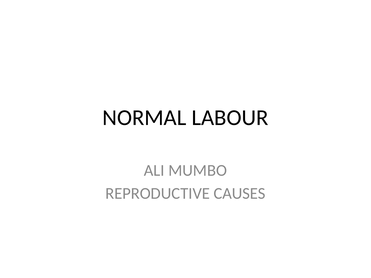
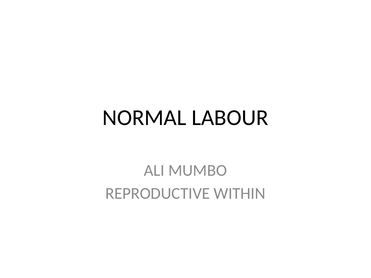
CAUSES: CAUSES -> WITHIN
